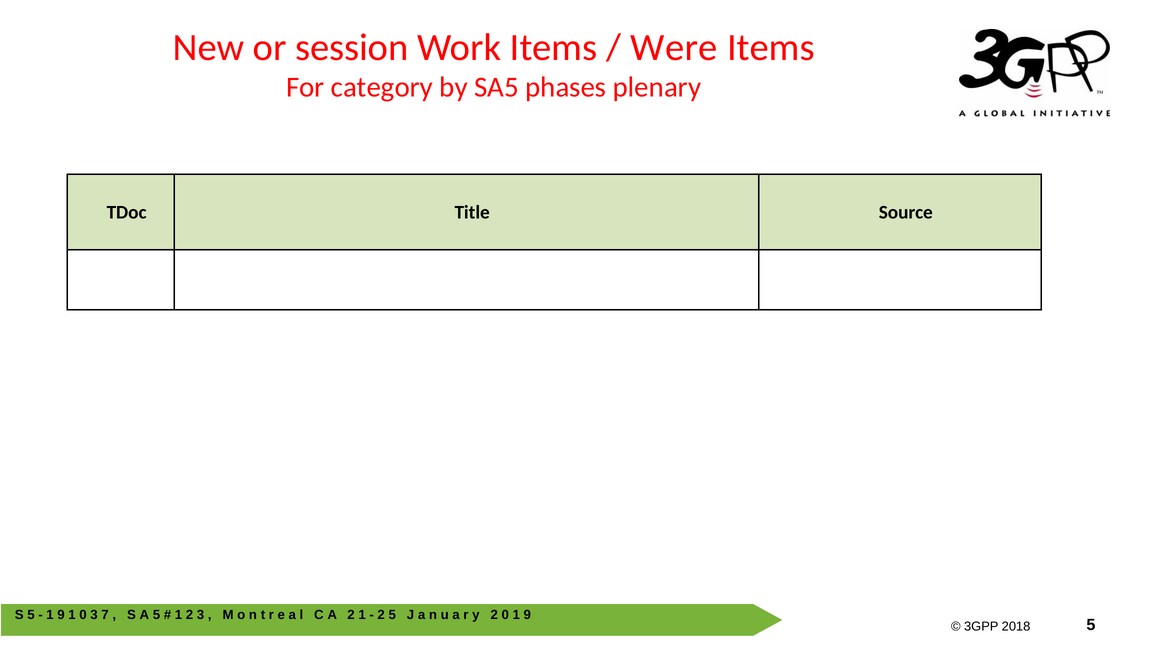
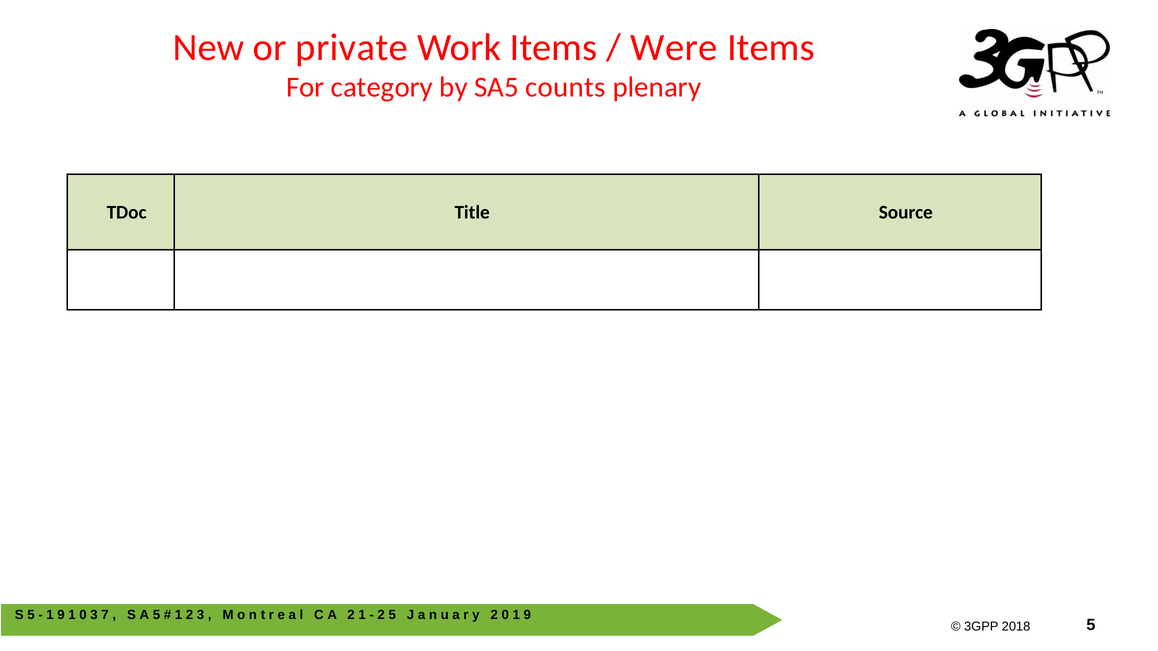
session: session -> private
phases: phases -> counts
